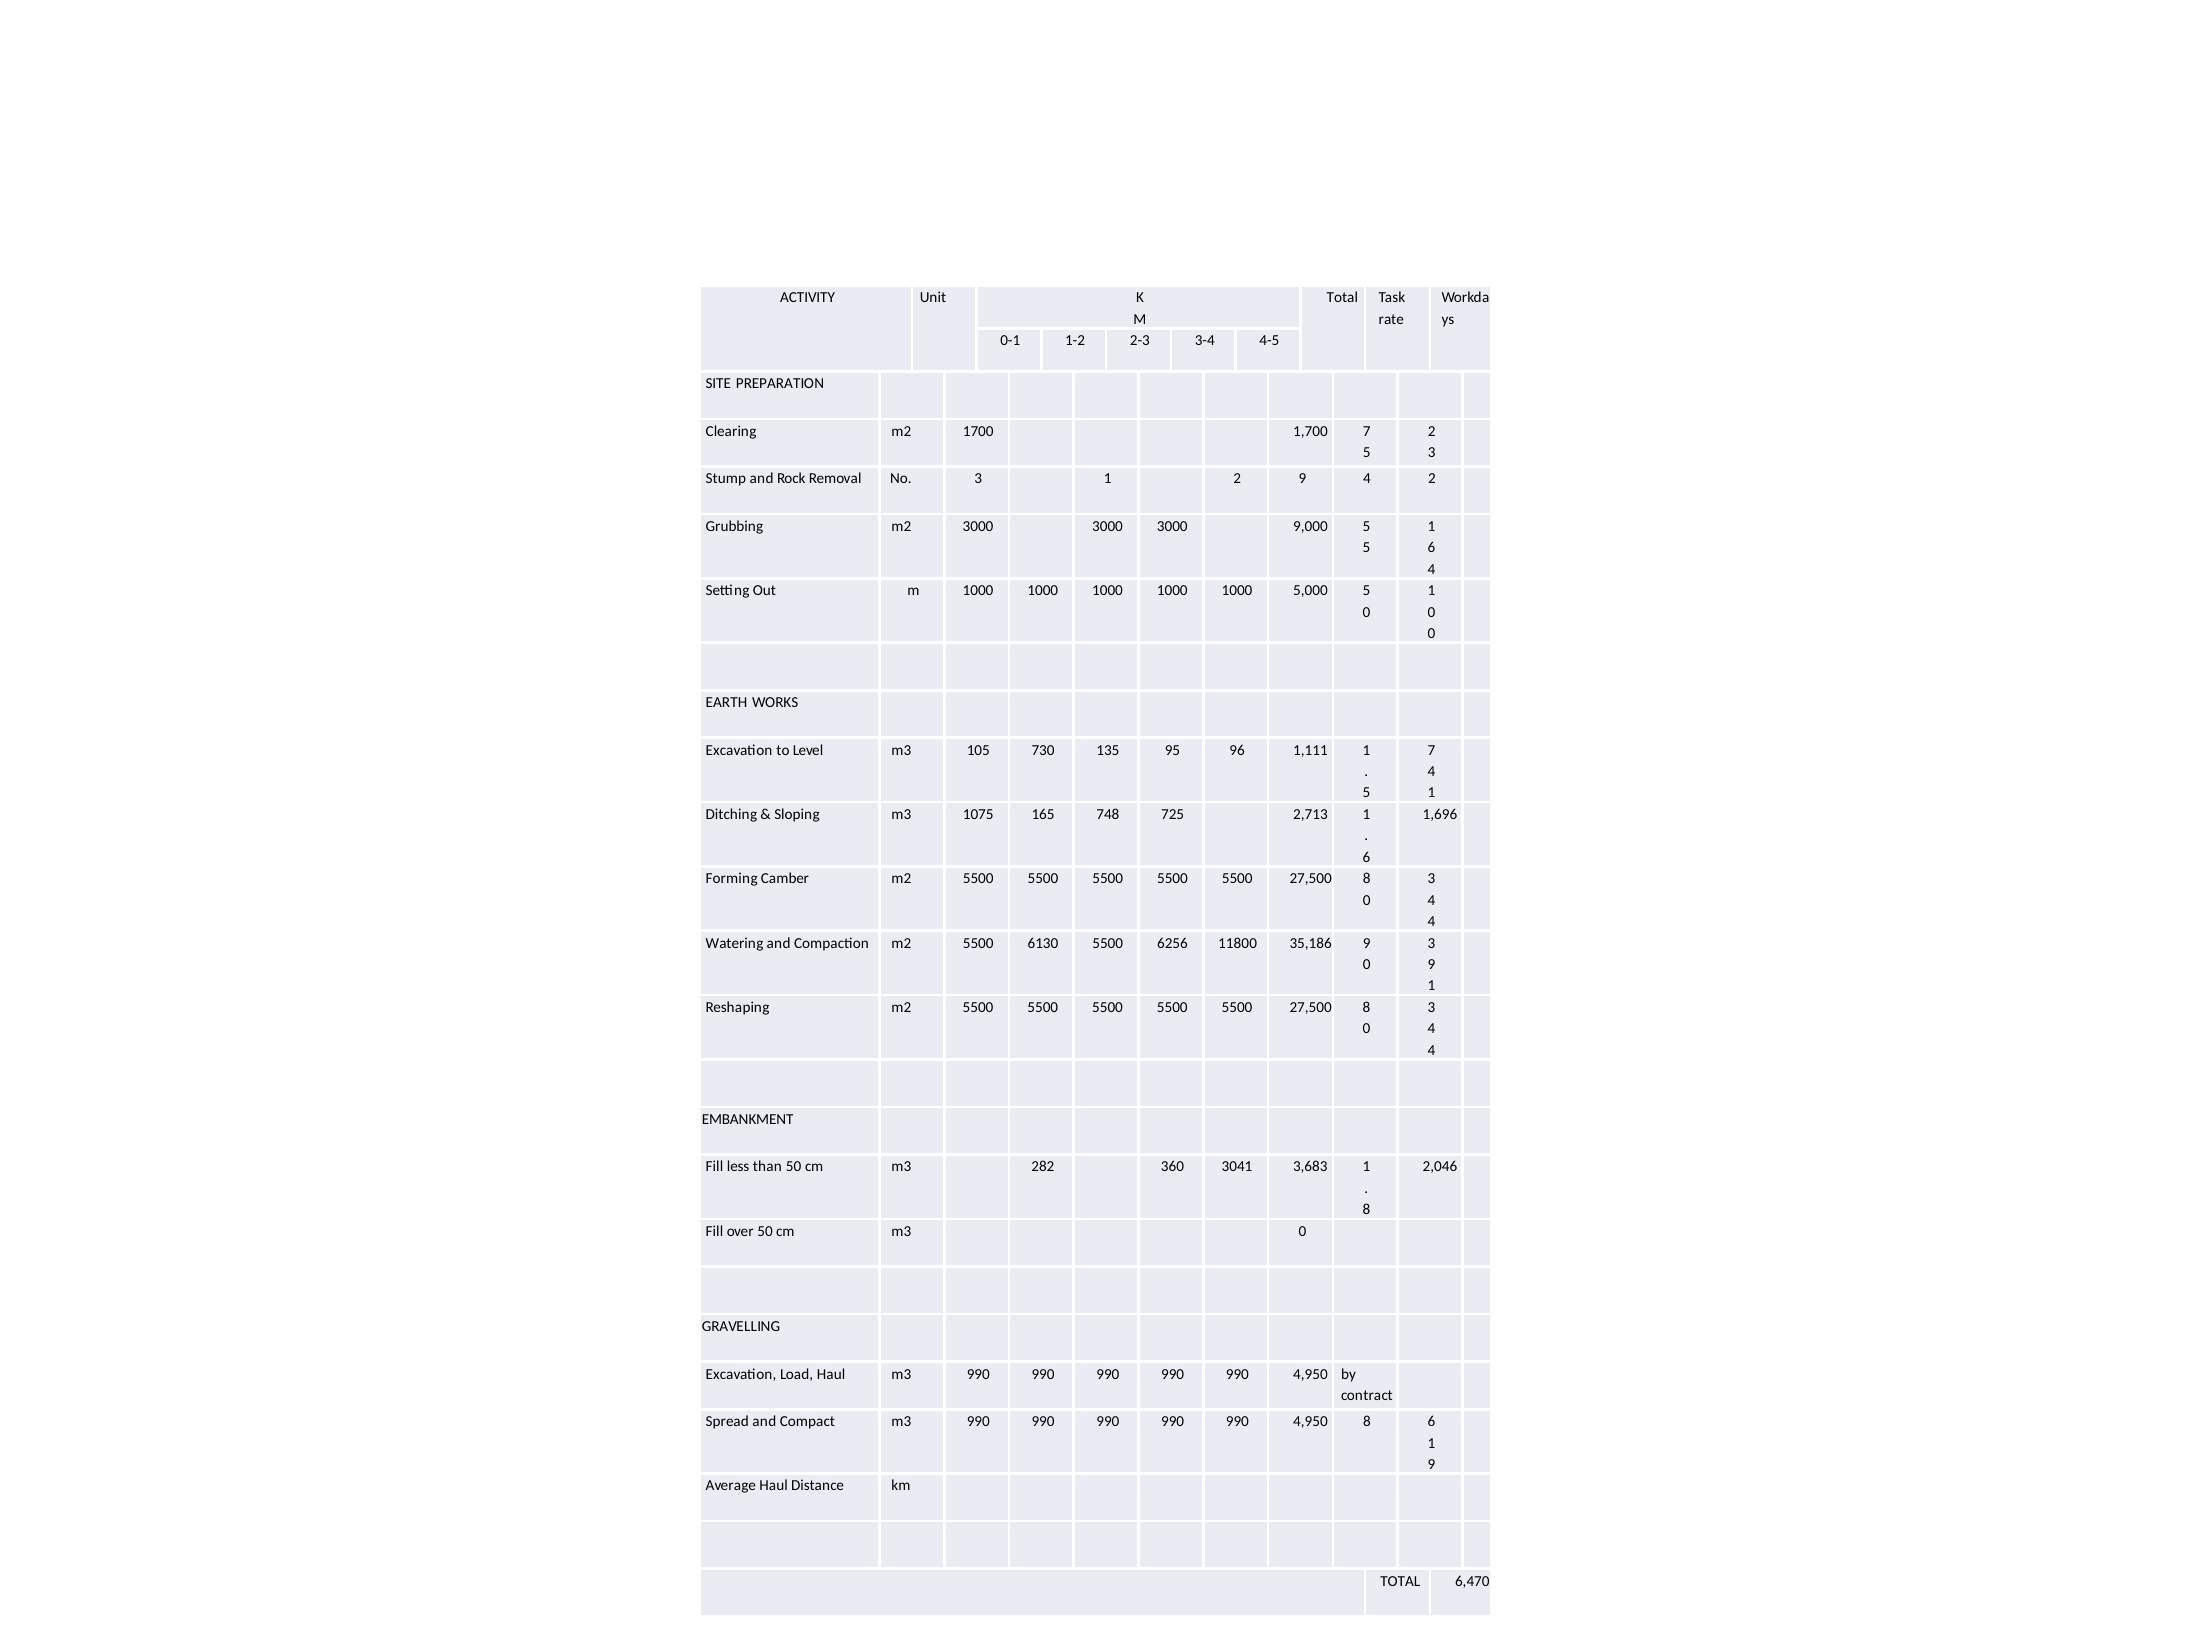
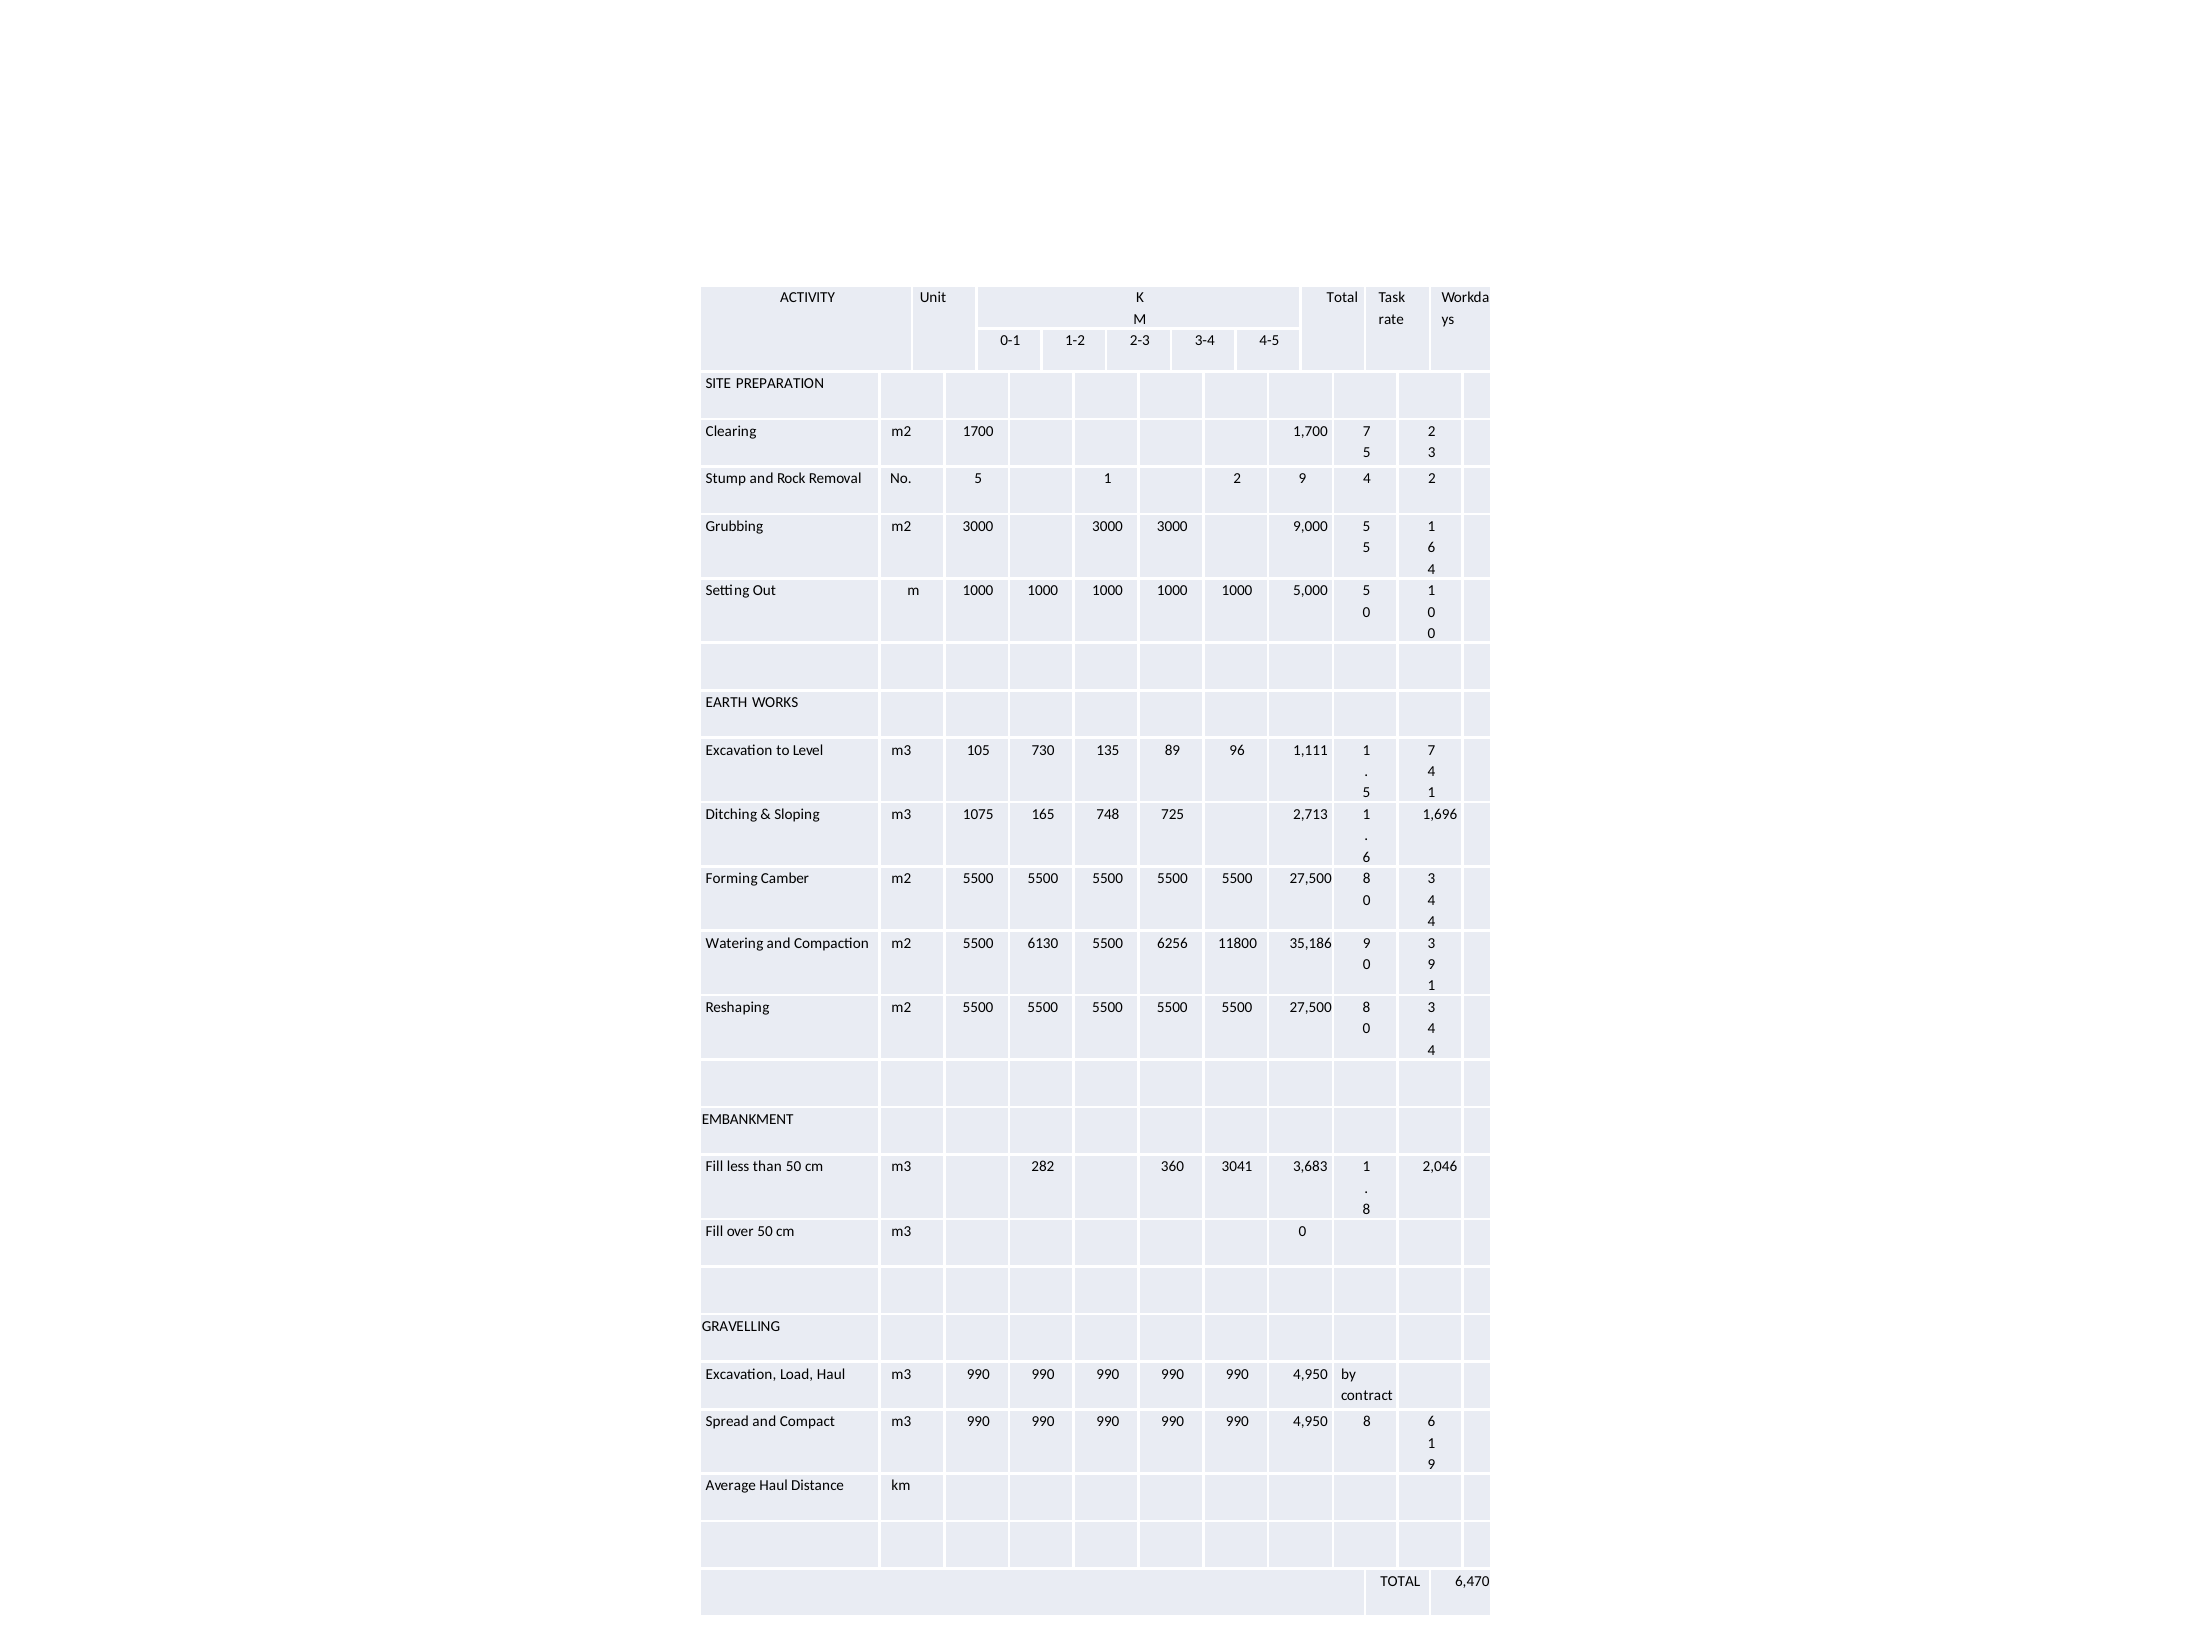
No 3: 3 -> 5
95: 95 -> 89
